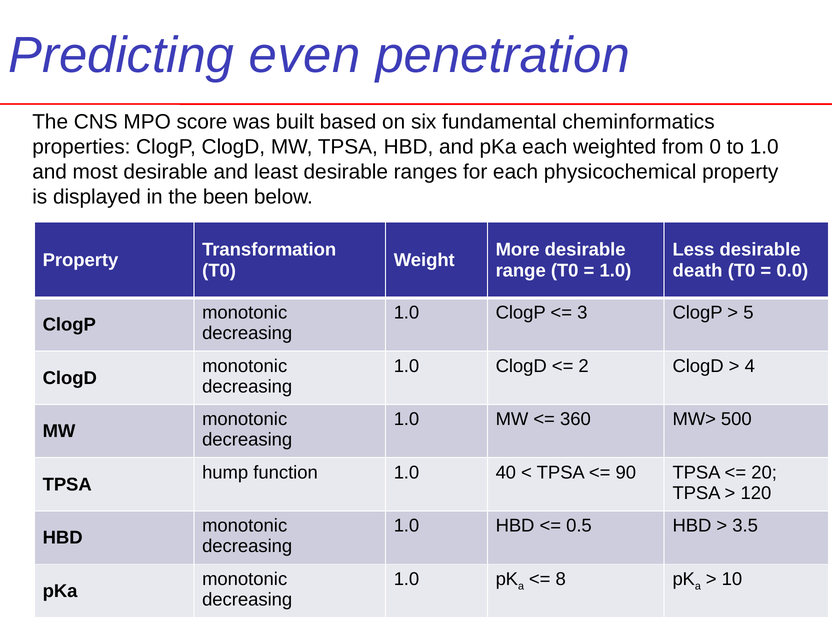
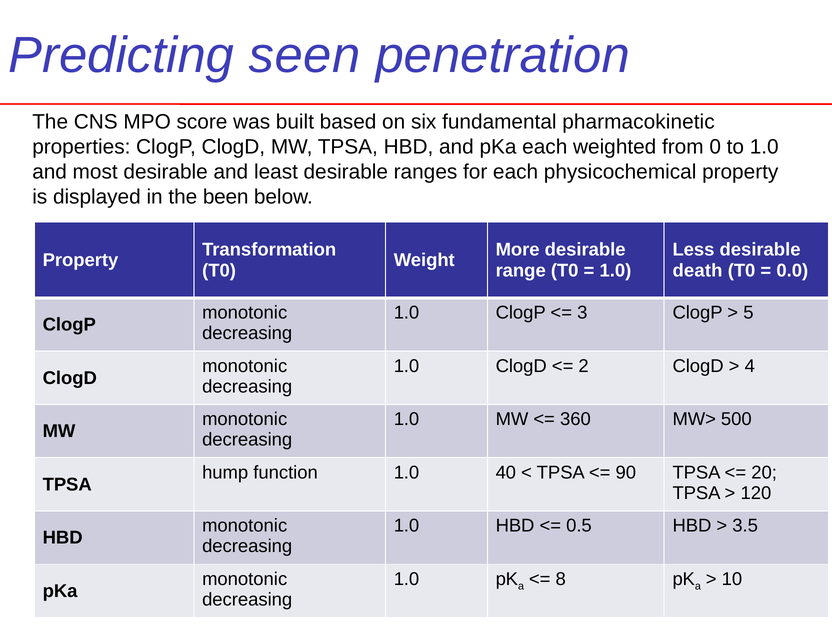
even: even -> seen
cheminformatics: cheminformatics -> pharmacokinetic
